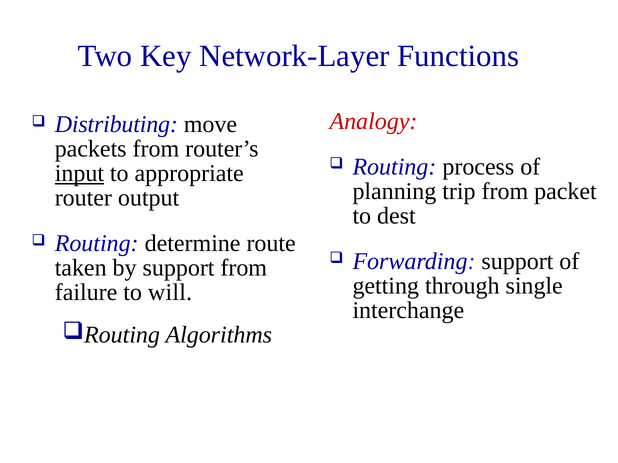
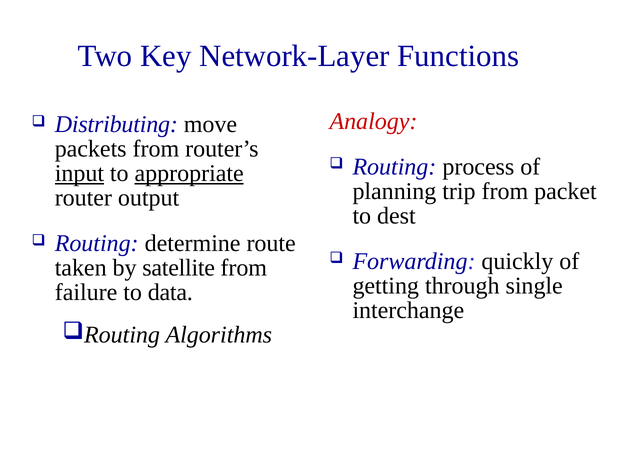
appropriate underline: none -> present
Forwarding support: support -> quickly
by support: support -> satellite
will: will -> data
